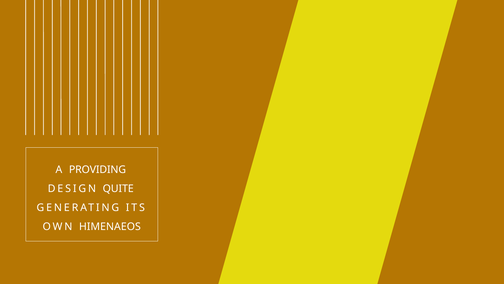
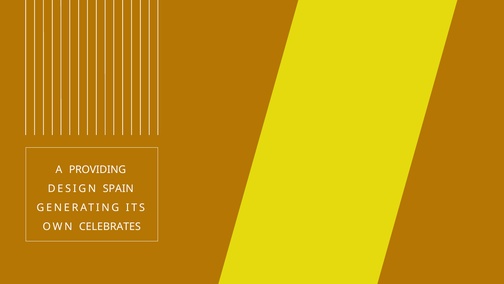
QUITE: QUITE -> SPAIN
HIMENAEOS: HIMENAEOS -> CELEBRATES
